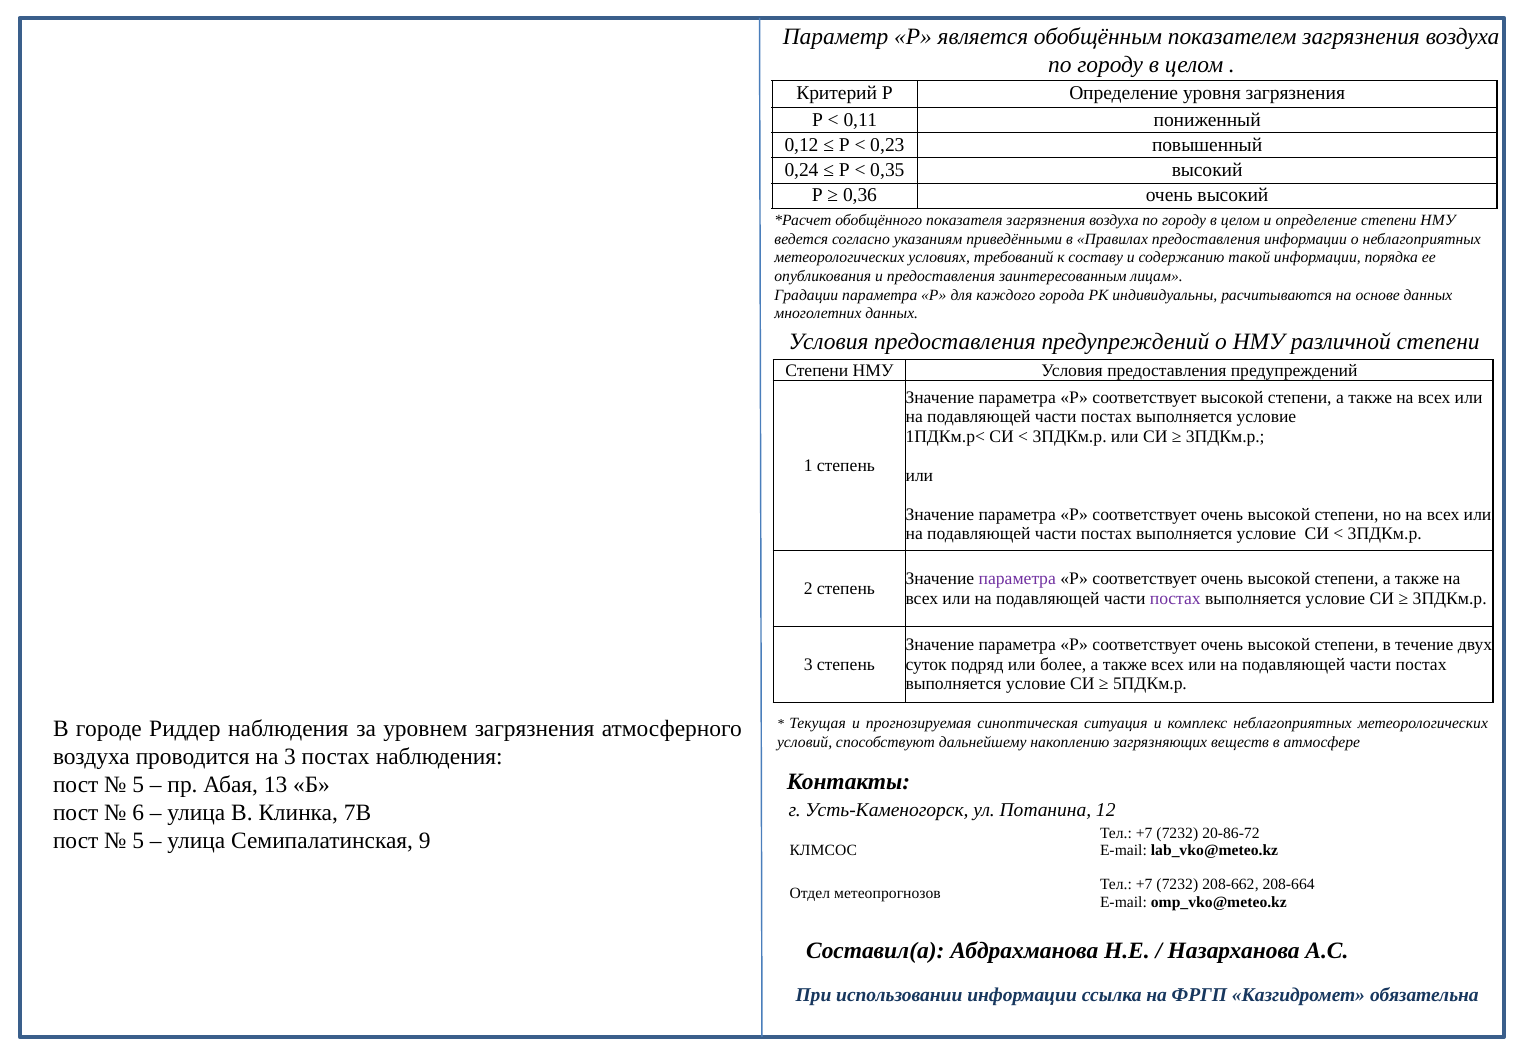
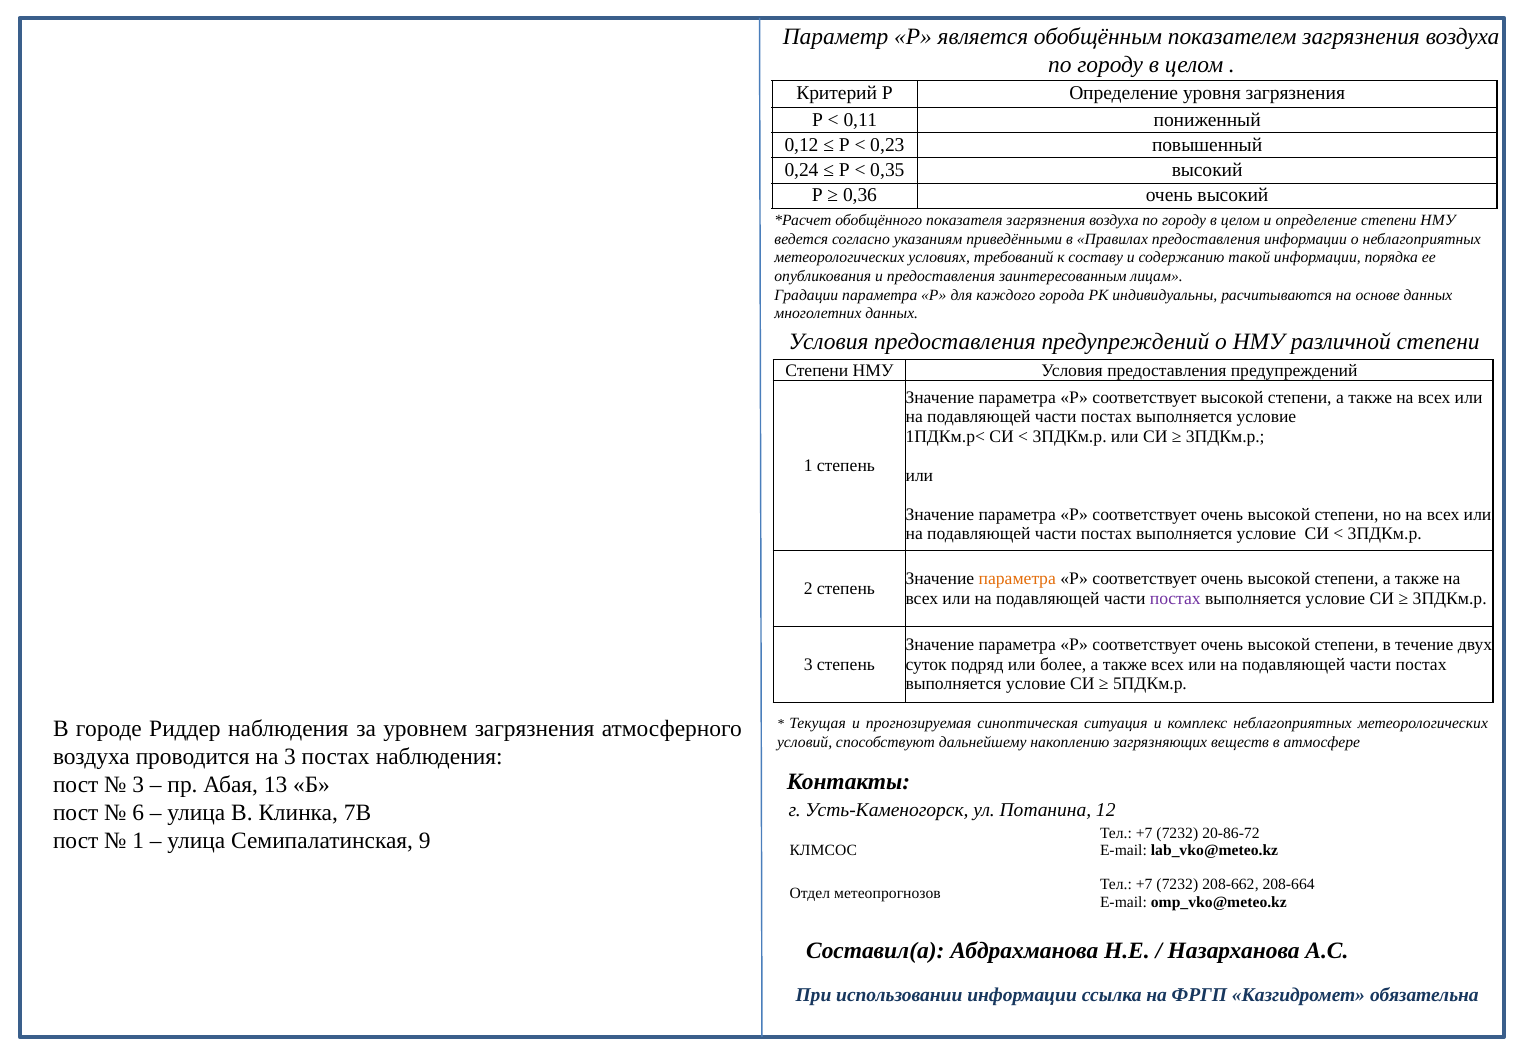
параметра at (1017, 579) colour: purple -> orange
5 at (138, 785): 5 -> 3
5 at (138, 841): 5 -> 1
